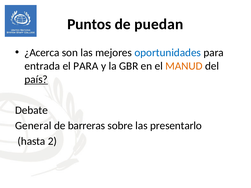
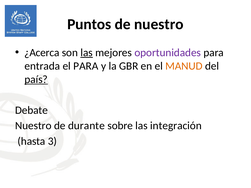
de puedan: puedan -> nuestro
las at (87, 53) underline: none -> present
oportunidades colour: blue -> purple
General at (33, 126): General -> Nuestro
barreras: barreras -> durante
presentarlo: presentarlo -> integración
2: 2 -> 3
